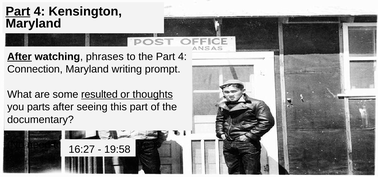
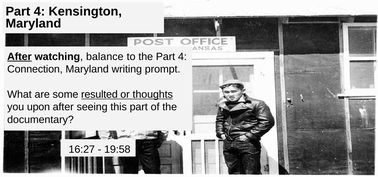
Part at (18, 11) underline: present -> none
phrases: phrases -> balance
parts: parts -> upon
